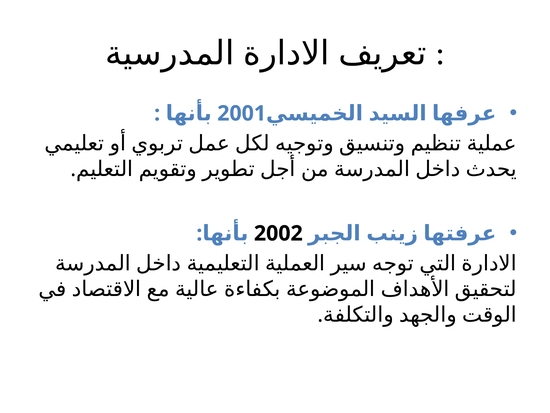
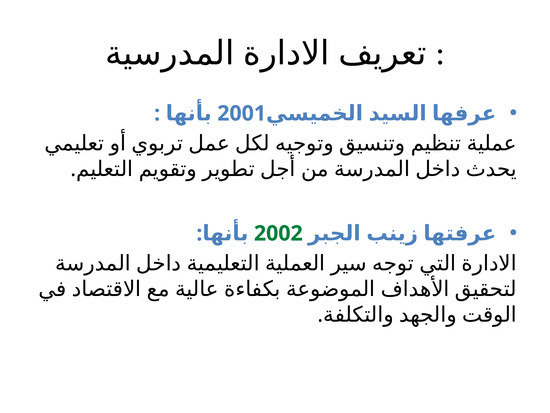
2002 colour: black -> green
